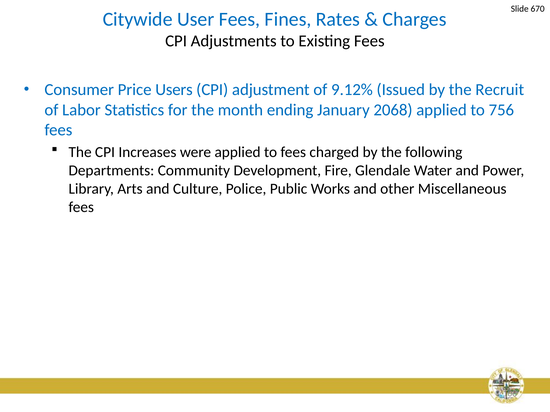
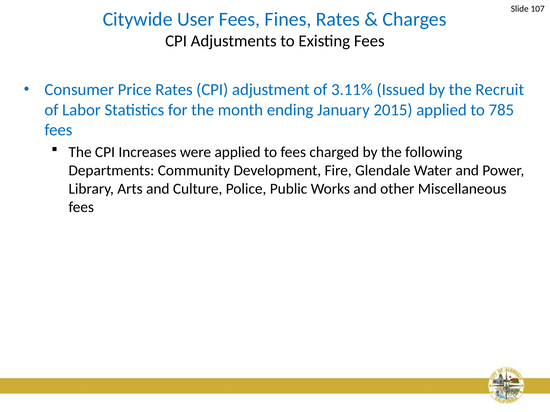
670: 670 -> 107
Price Users: Users -> Rates
9.12%: 9.12% -> 3.11%
2068: 2068 -> 2015
756: 756 -> 785
